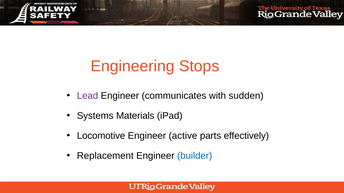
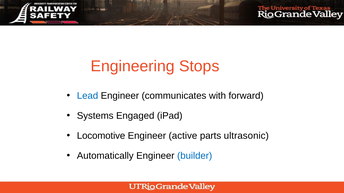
Lead colour: purple -> blue
sudden: sudden -> forward
Materials: Materials -> Engaged
effectively: effectively -> ultrasonic
Replacement: Replacement -> Automatically
